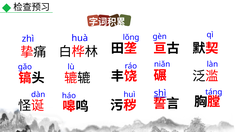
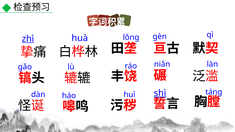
zhì underline: none -> present
